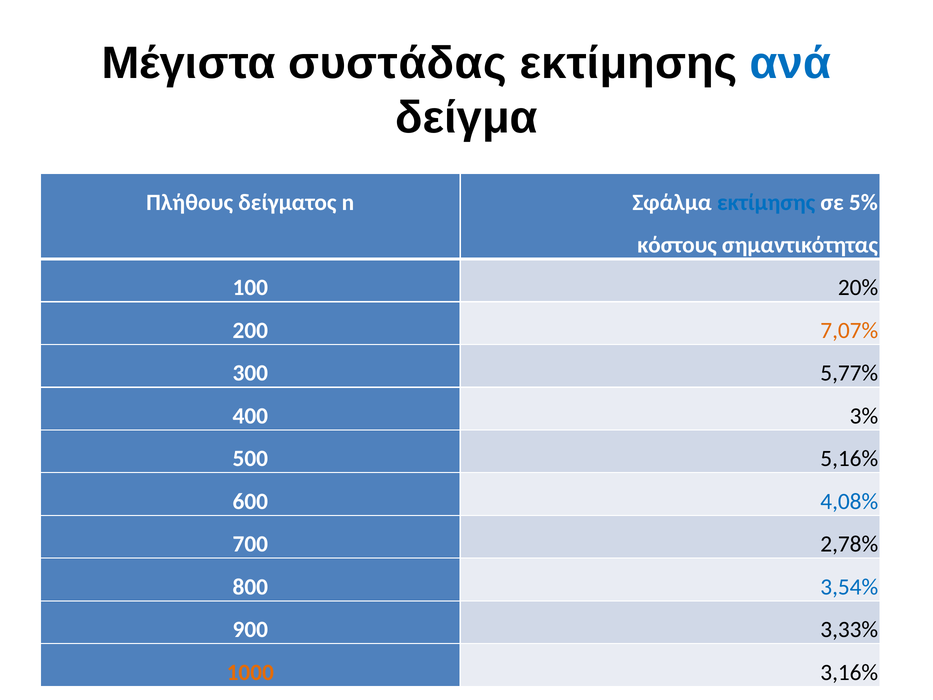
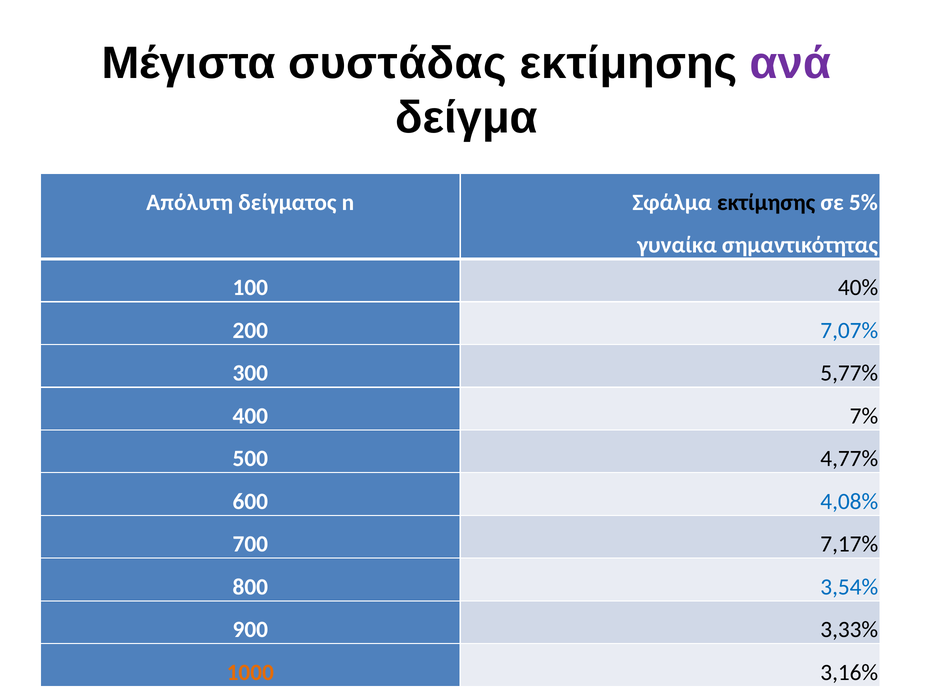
ανά colour: blue -> purple
Πλήθους: Πλήθους -> Απόλυτη
εκτίμησης at (766, 202) colour: blue -> black
κόστους: κόστους -> γυναίκα
20%: 20% -> 40%
7,07% colour: orange -> blue
3%: 3% -> 7%
5,16%: 5,16% -> 4,77%
2,78%: 2,78% -> 7,17%
